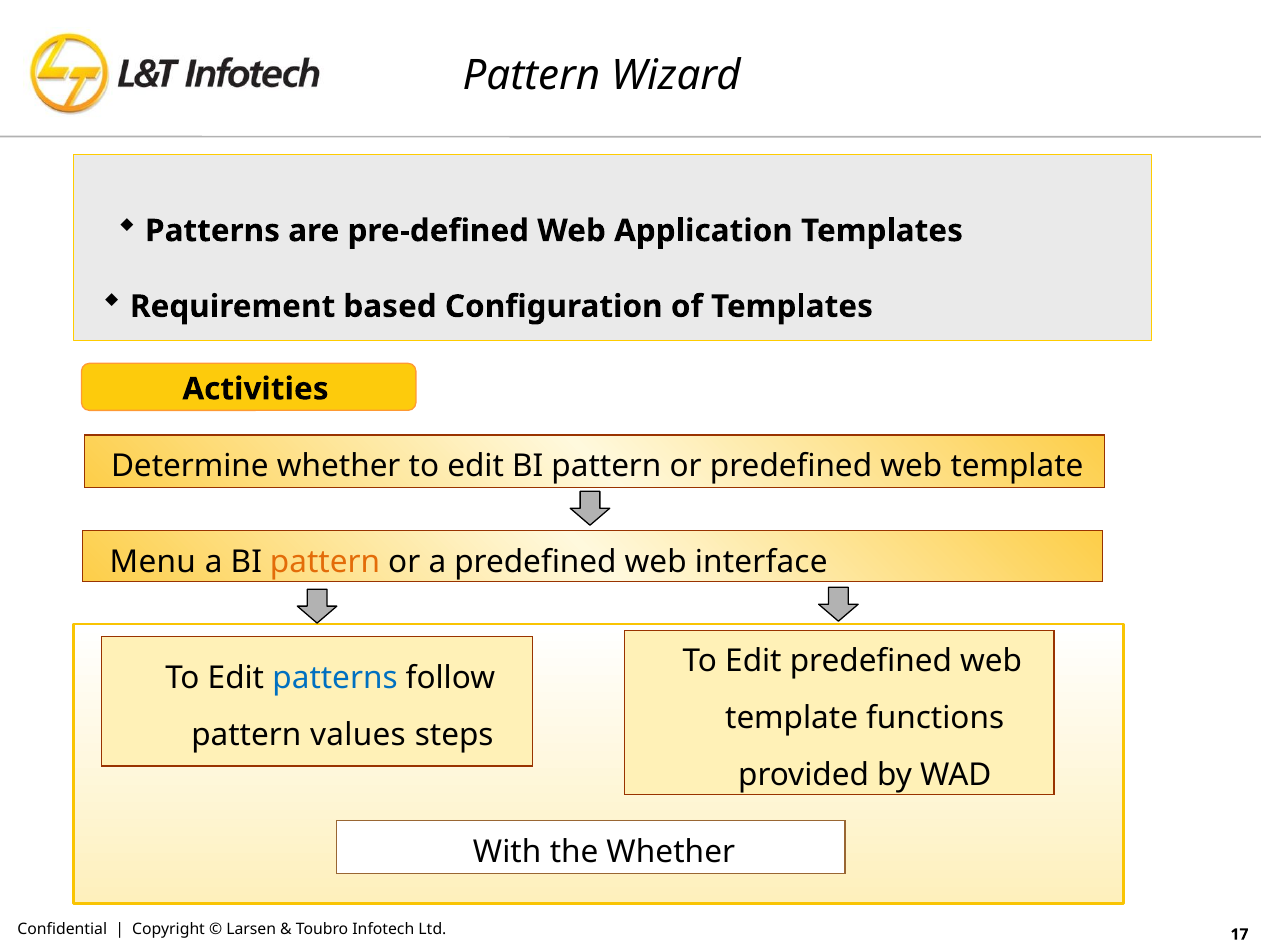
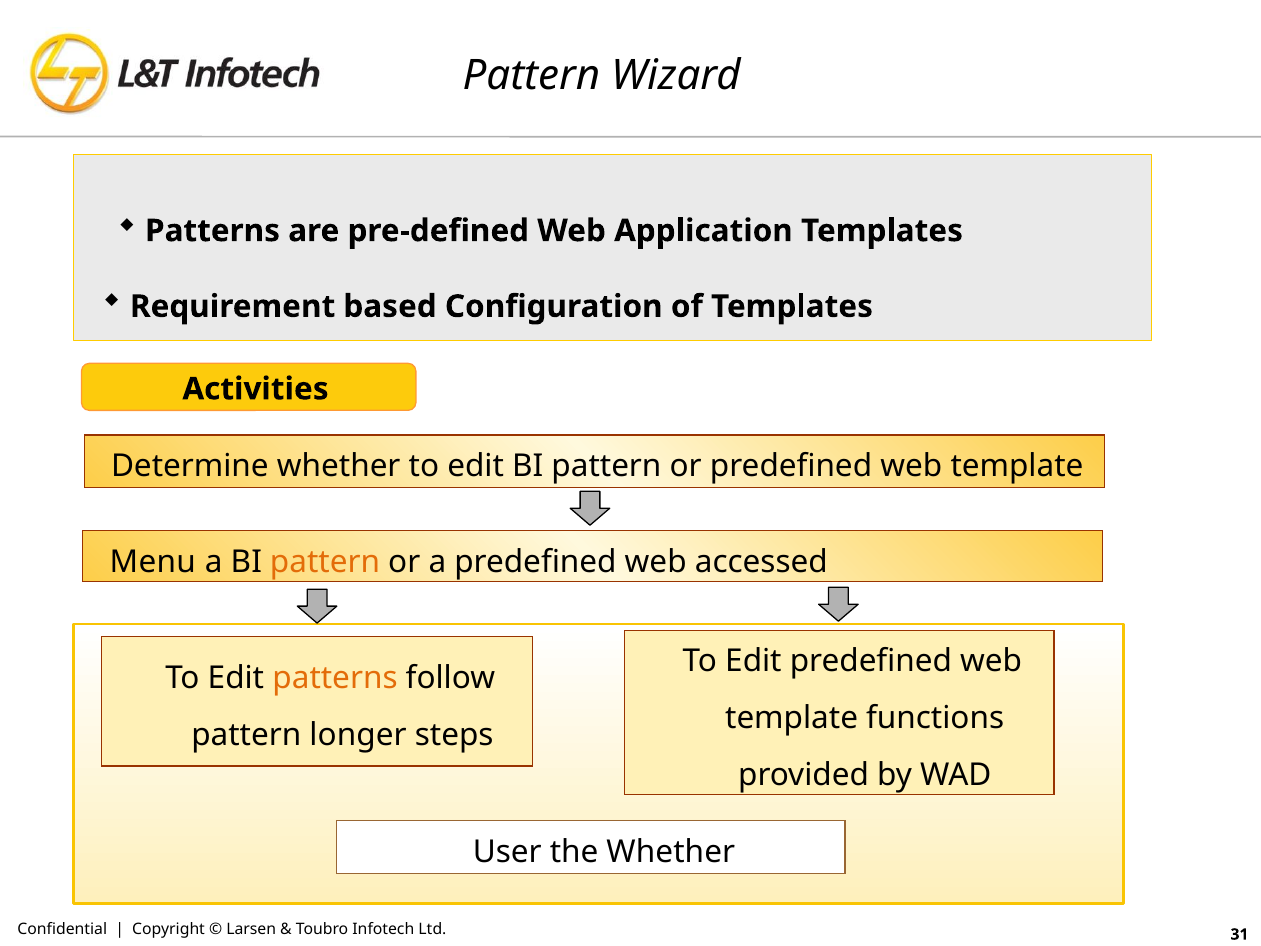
interface: interface -> accessed
patterns at (335, 678) colour: blue -> orange
values: values -> longer
With: With -> User
17: 17 -> 31
